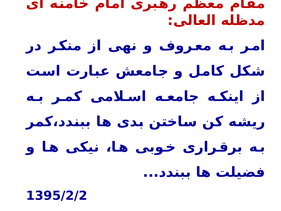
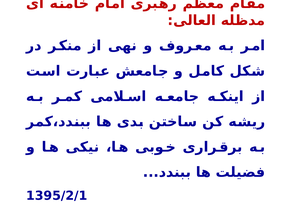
1395/2/2: 1395/2/2 -> 1395/2/1
